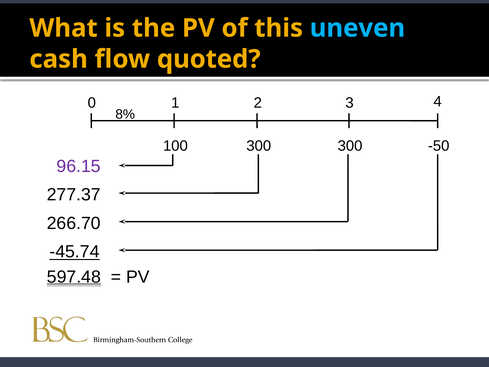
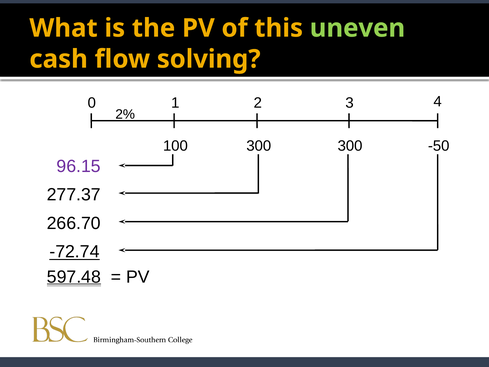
uneven colour: light blue -> light green
quoted: quoted -> solving
8%: 8% -> 2%
-45.74: -45.74 -> -72.74
